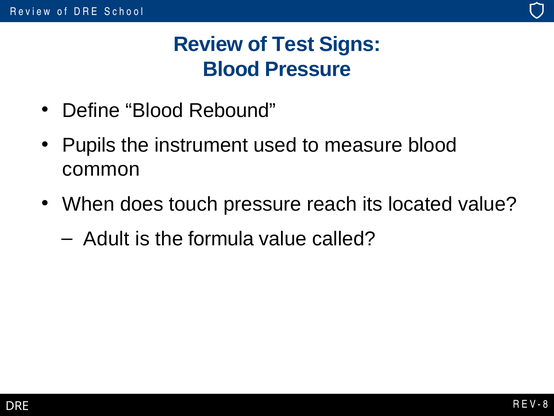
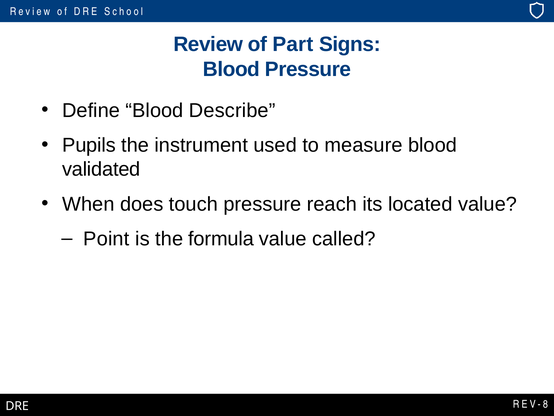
Test: Test -> Part
Rebound: Rebound -> Describe
common: common -> validated
Adult: Adult -> Point
